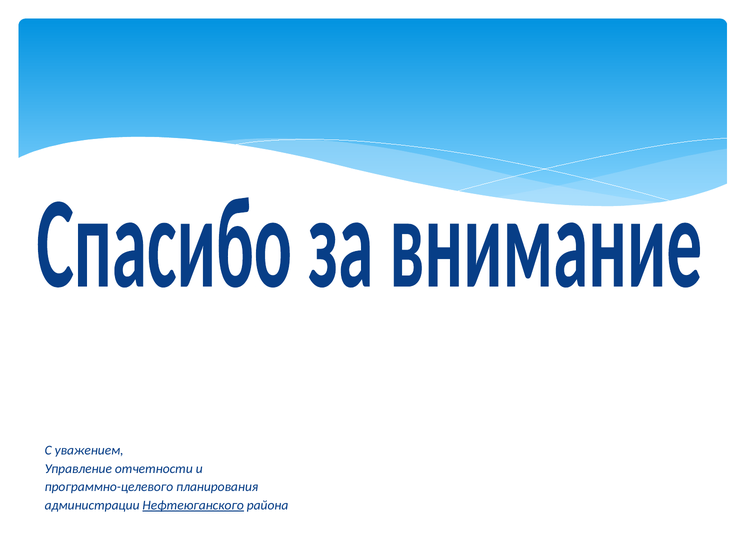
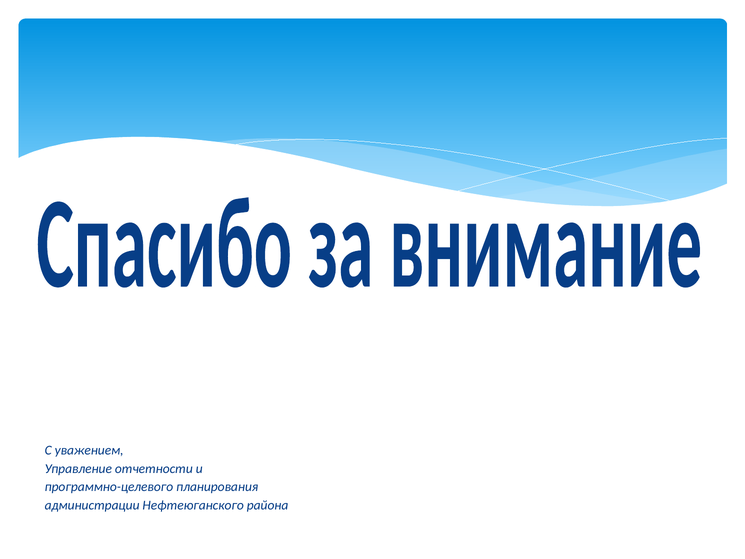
Нефтеюганского underline: present -> none
